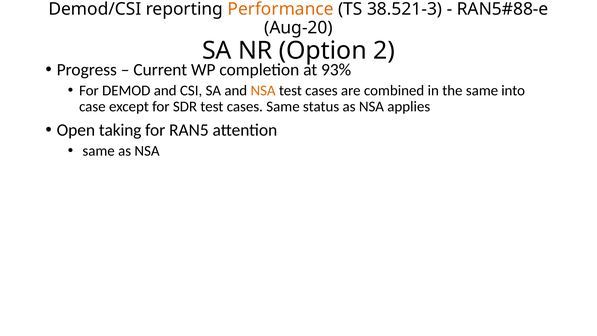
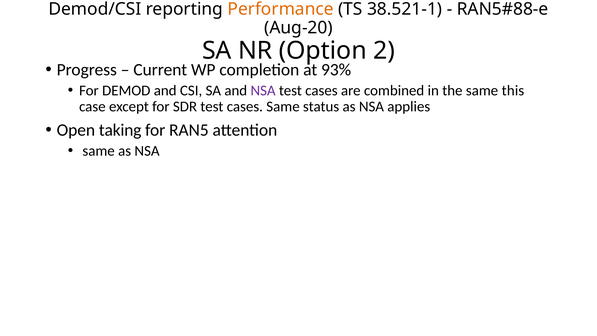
38.521-3: 38.521-3 -> 38.521-1
NSA at (263, 90) colour: orange -> purple
into: into -> this
